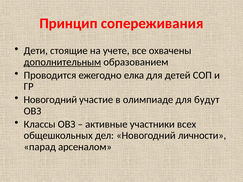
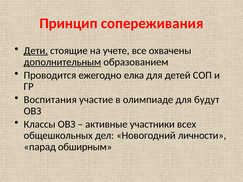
Дети underline: none -> present
Новогодний at (50, 100): Новогодний -> Воспитания
арсеналом: арсеналом -> обширным
